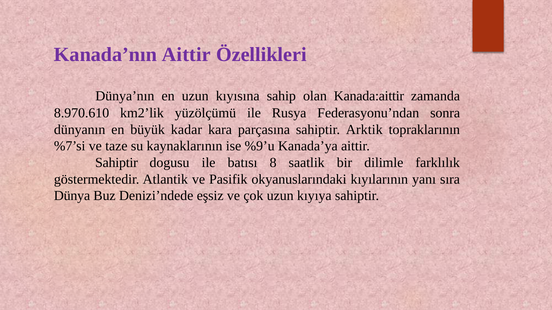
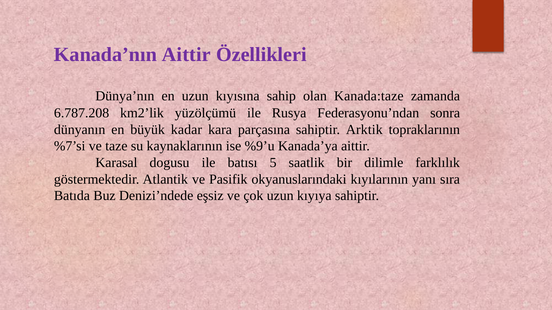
Kanada:aittir: Kanada:aittir -> Kanada:taze
8.970.610: 8.970.610 -> 6.787.208
Sahiptir at (116, 163): Sahiptir -> Karasal
8: 8 -> 5
Dünya: Dünya -> Batıda
